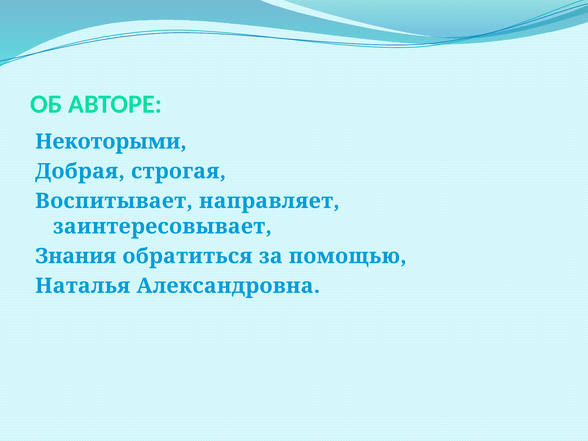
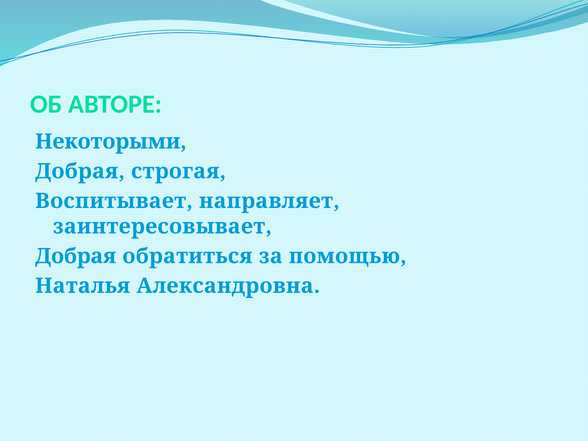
Знания at (76, 256): Знания -> Добрая
